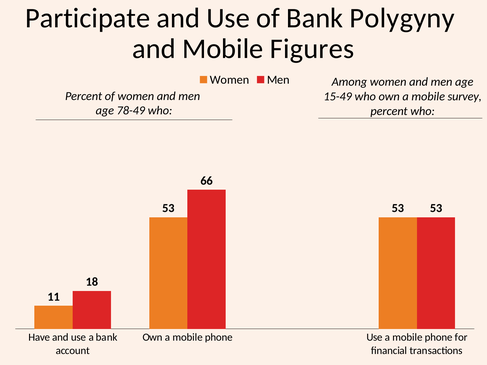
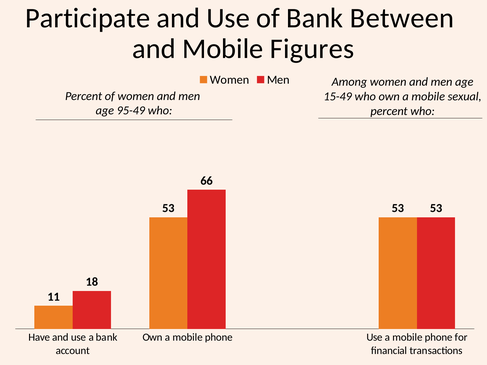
Polygyny: Polygyny -> Between
survey: survey -> sexual
78-49: 78-49 -> 95-49
